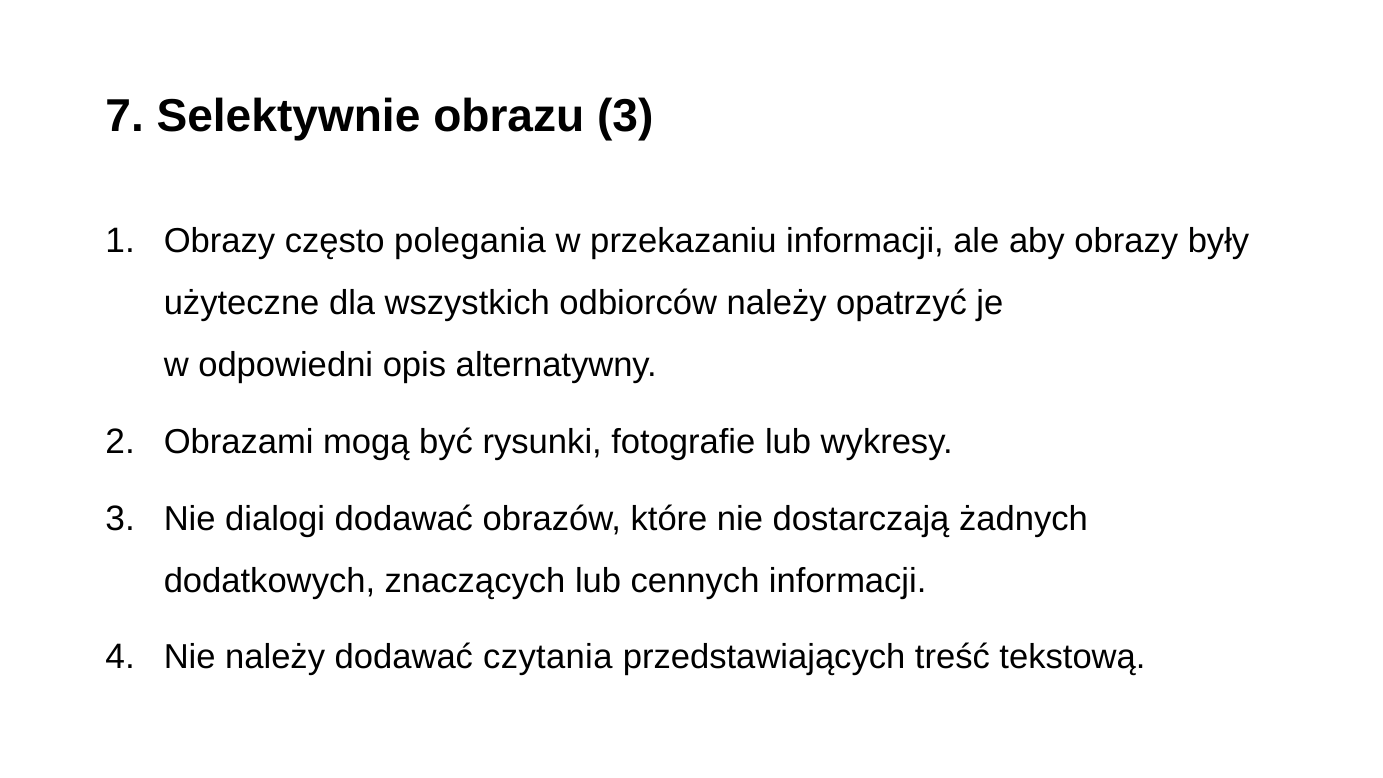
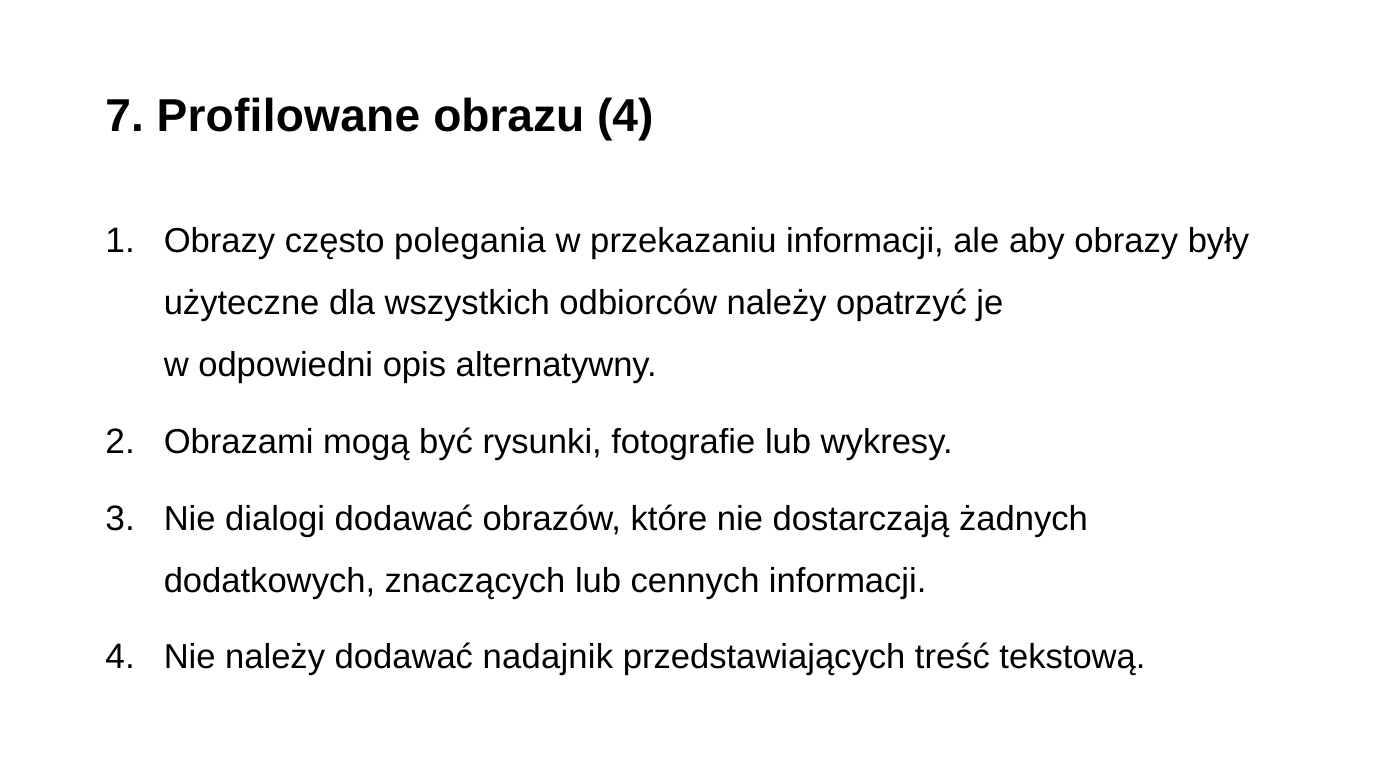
Selektywnie: Selektywnie -> Profilowane
obrazu 3: 3 -> 4
czytania: czytania -> nadajnik
